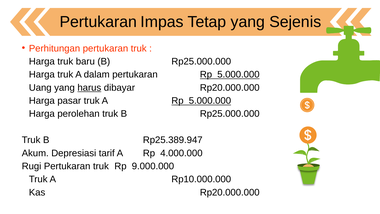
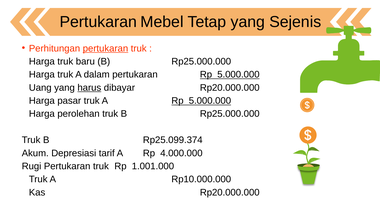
Impas: Impas -> Mebel
pertukaran at (105, 48) underline: none -> present
Rp25.389.947: Rp25.389.947 -> Rp25.099.374
9.000.000: 9.000.000 -> 1.001.000
